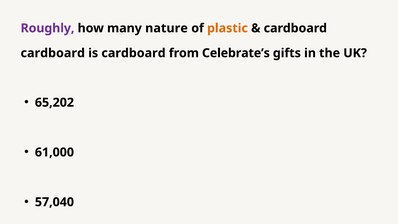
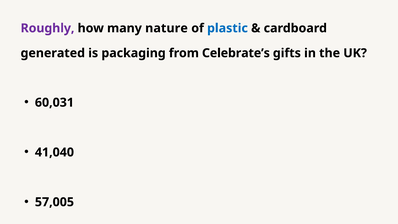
plastic colour: orange -> blue
cardboard at (53, 53): cardboard -> generated
is cardboard: cardboard -> packaging
65,202: 65,202 -> 60,031
61,000: 61,000 -> 41,040
57,040: 57,040 -> 57,005
